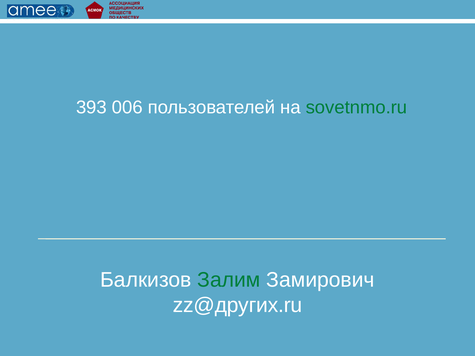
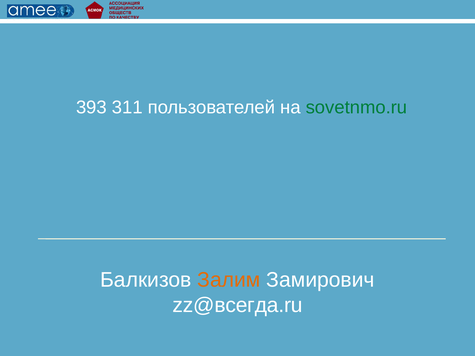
006: 006 -> 311
Залим colour: green -> orange
zz@других.ru: zz@других.ru -> zz@всегда.ru
